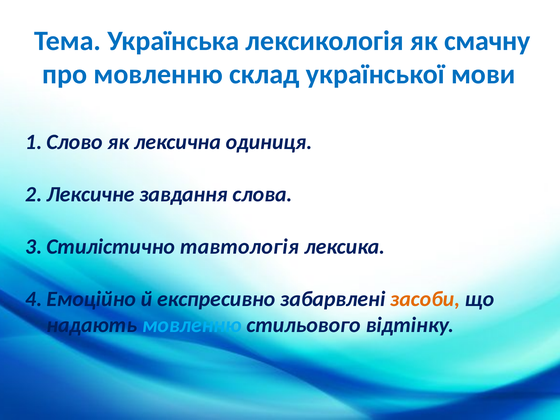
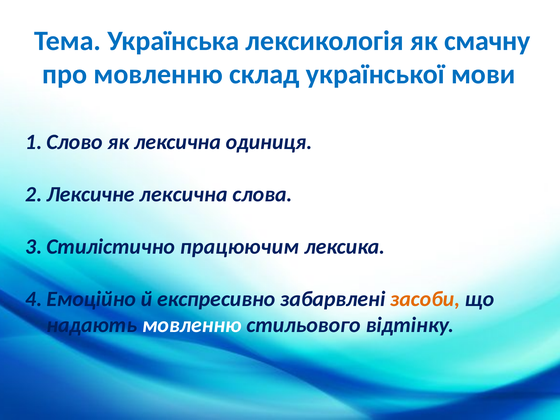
завдання at (184, 194): завдання -> лексична
тавтологія: тавтологія -> працюючим
мовленню at (192, 325) colour: light blue -> white
